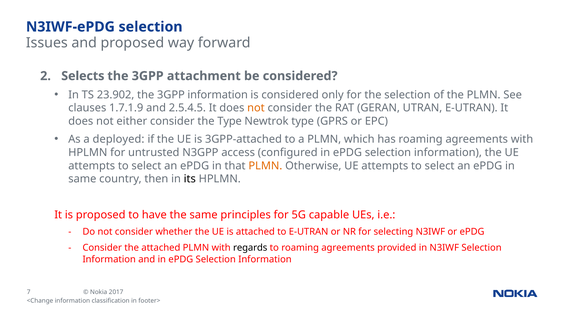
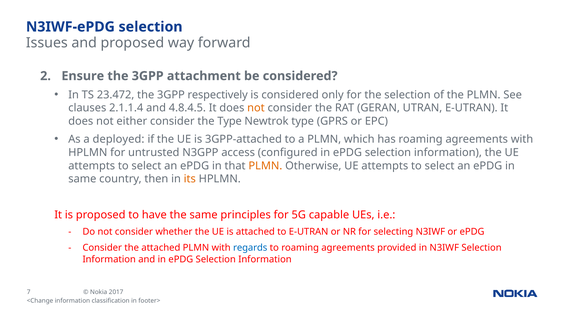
Selects: Selects -> Ensure
23.902: 23.902 -> 23.472
3GPP information: information -> respectively
1.7.1.9: 1.7.1.9 -> 2.1.1.4
2.5.4.5: 2.5.4.5 -> 4.8.4.5
its colour: black -> orange
regards colour: black -> blue
